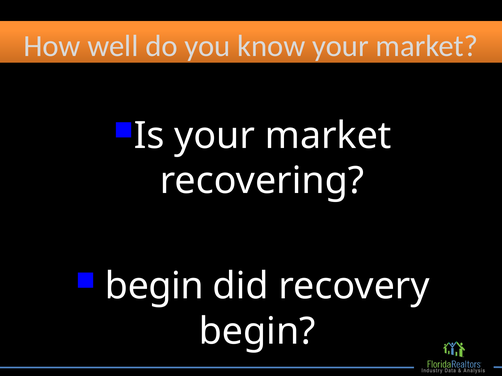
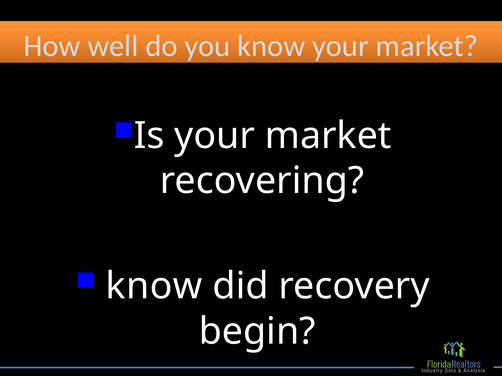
begin at (154, 287): begin -> know
